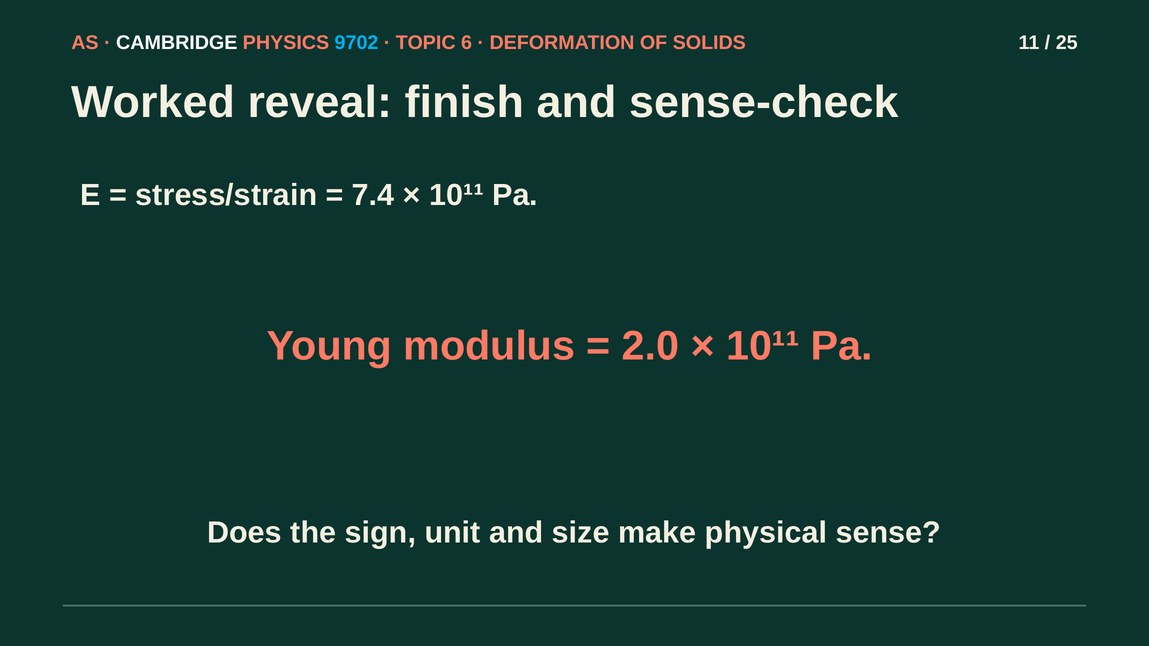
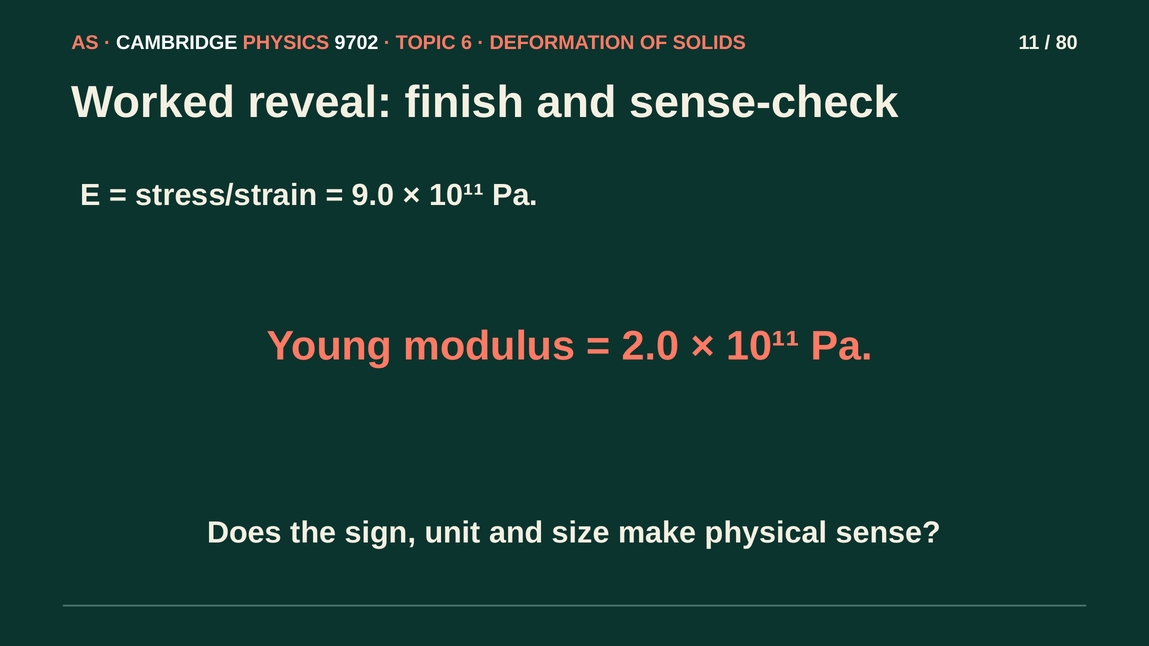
9702 colour: light blue -> white
25: 25 -> 80
7.4: 7.4 -> 9.0
